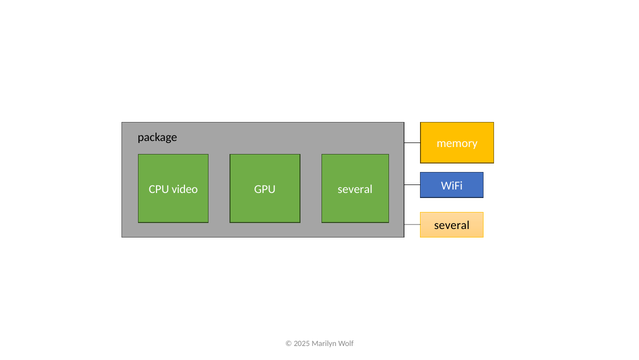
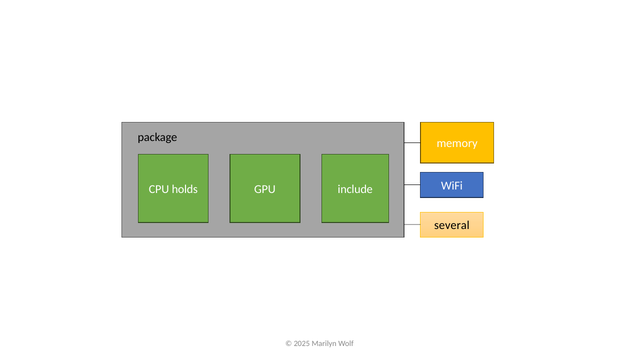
video: video -> holds
several at (355, 189): several -> include
